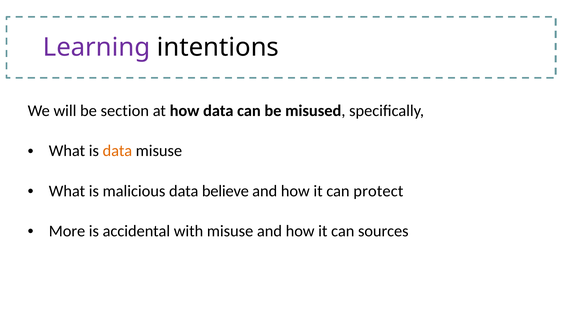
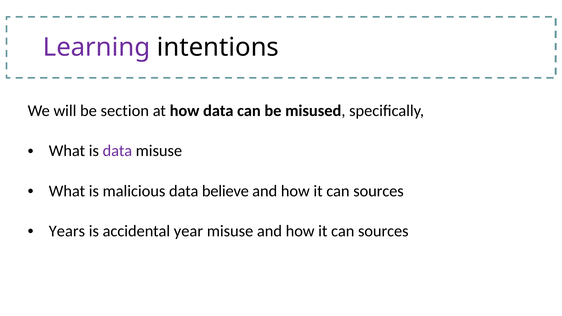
data at (117, 151) colour: orange -> purple
protect at (378, 191): protect -> sources
More: More -> Years
with: with -> year
